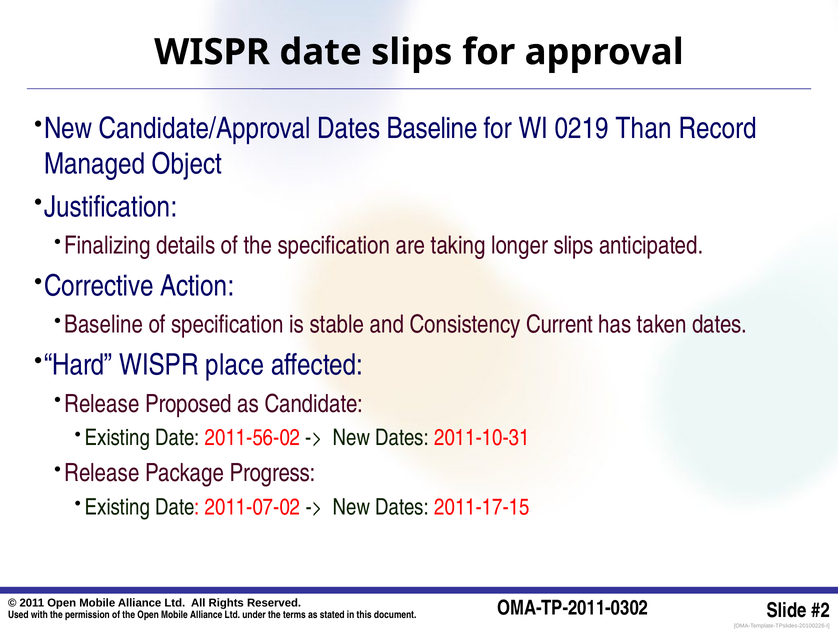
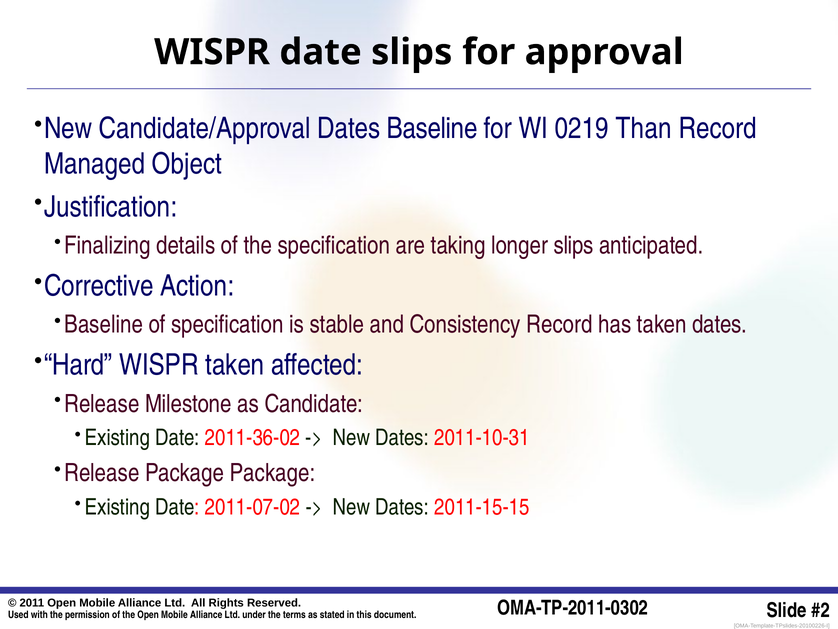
Consistency Current: Current -> Record
WISPR place: place -> taken
Proposed: Proposed -> Milestone
2011-56-02: 2011-56-02 -> 2011-36-02
Package Progress: Progress -> Package
2011-17-15: 2011-17-15 -> 2011-15-15
